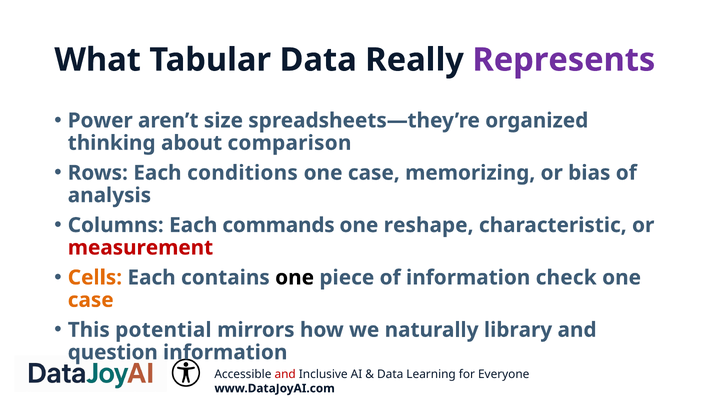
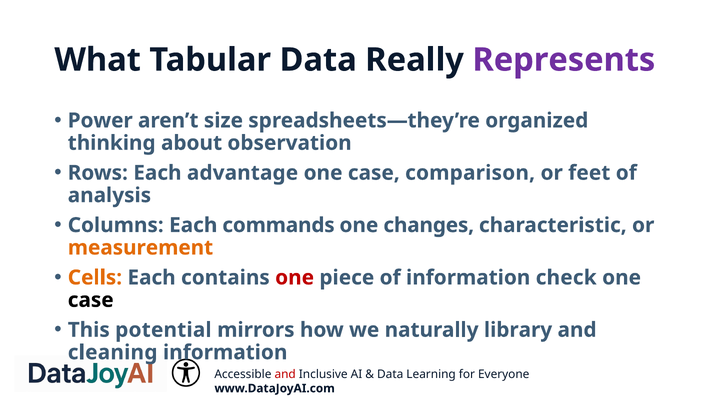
comparison: comparison -> observation
conditions: conditions -> advantage
memorizing: memorizing -> comparison
bias: bias -> feet
reshape: reshape -> changes
measurement colour: red -> orange
one at (295, 278) colour: black -> red
case at (91, 300) colour: orange -> black
question: question -> cleaning
